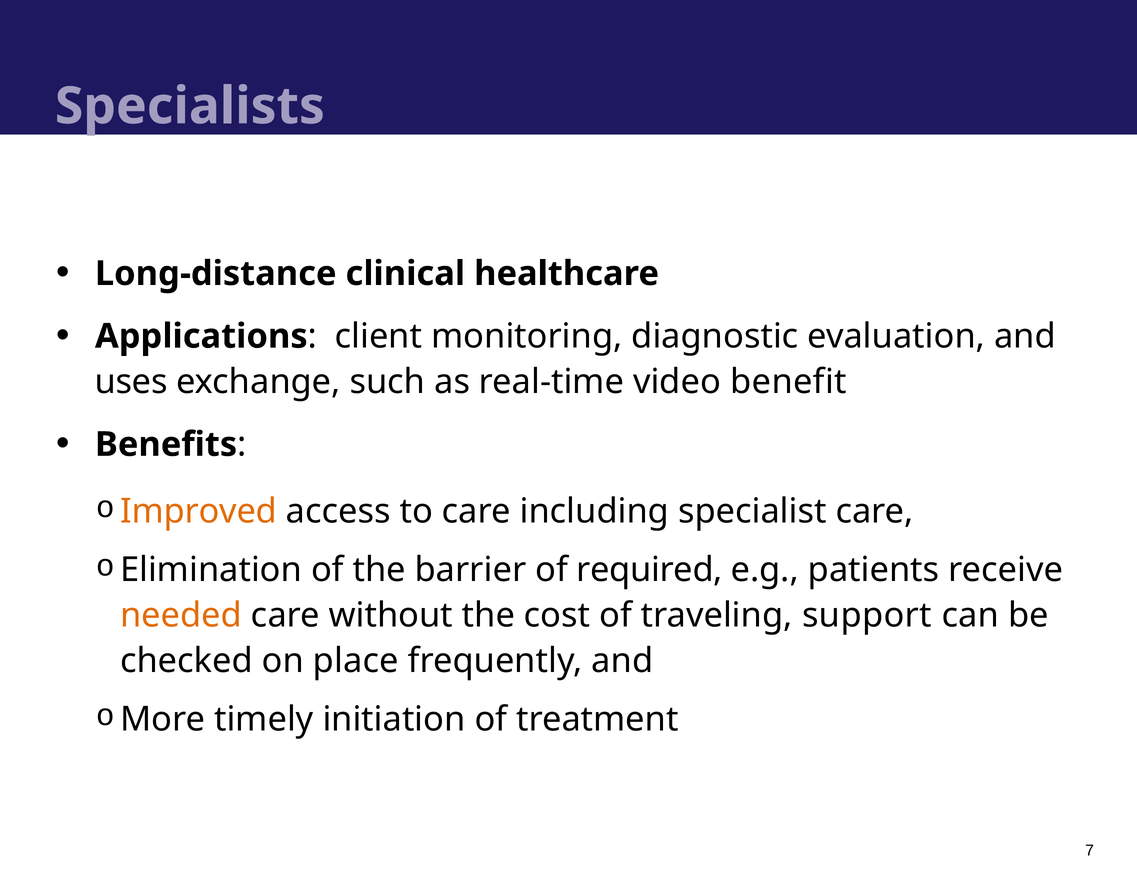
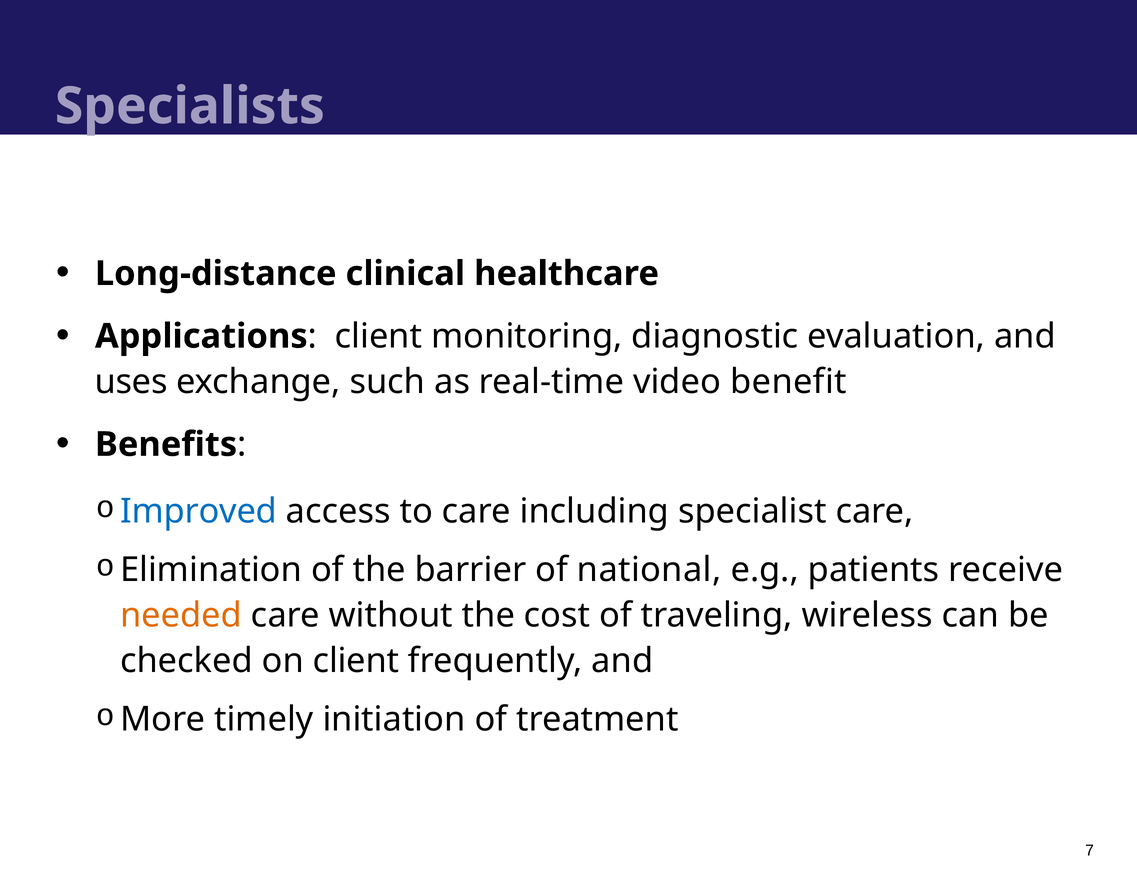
Improved colour: orange -> blue
required: required -> national
support: support -> wireless
on place: place -> client
